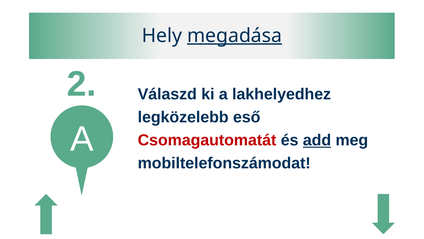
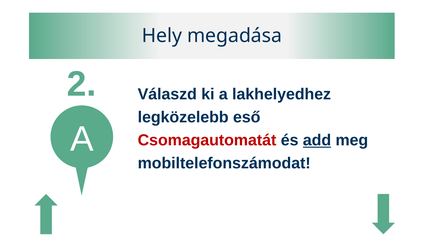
megadása underline: present -> none
